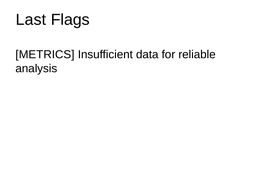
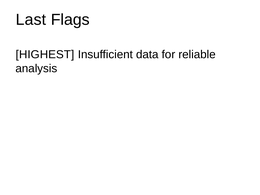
METRICS: METRICS -> HIGHEST
